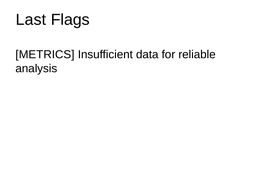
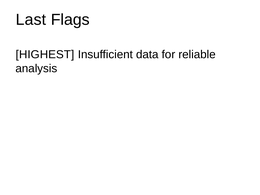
METRICS: METRICS -> HIGHEST
